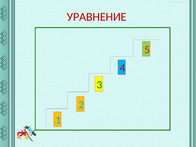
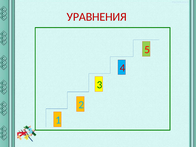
УРАВНЕНИЕ: УРАВНЕНИЕ -> УРАВНЕНИЯ
